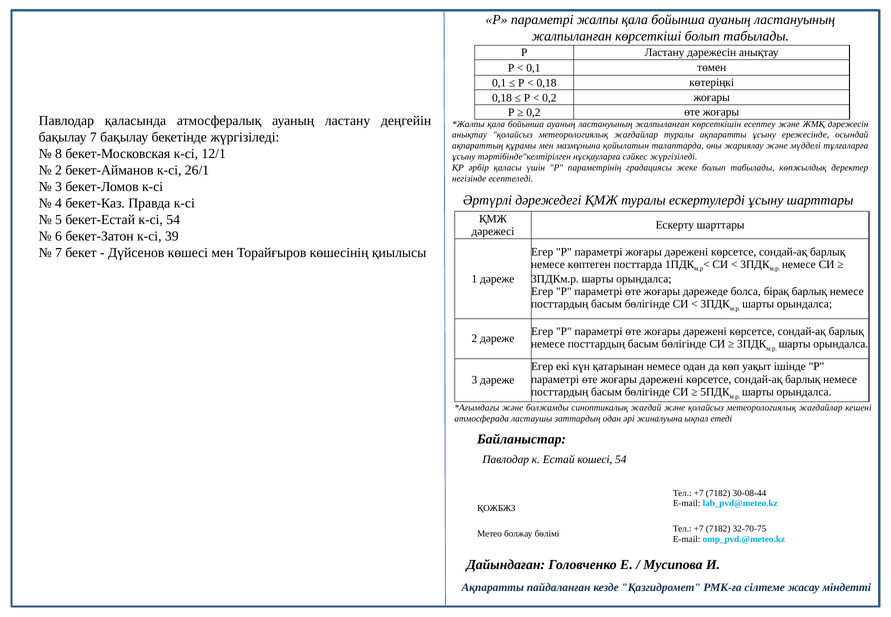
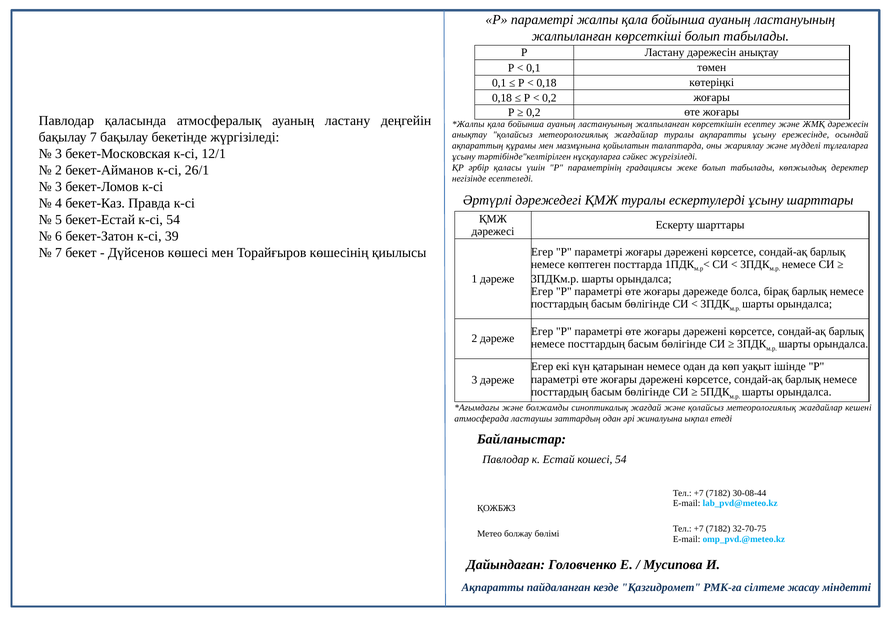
8 at (59, 154): 8 -> 3
